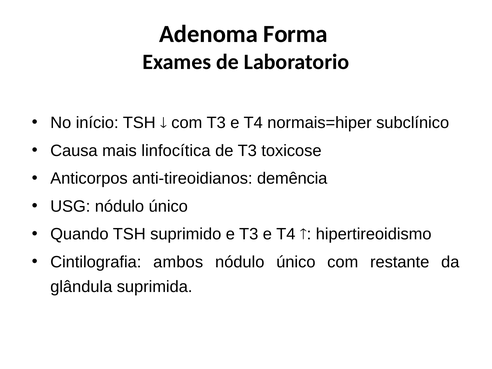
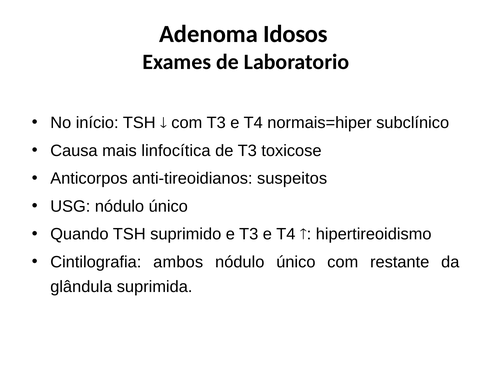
Forma: Forma -> Idosos
demência: demência -> suspeitos
